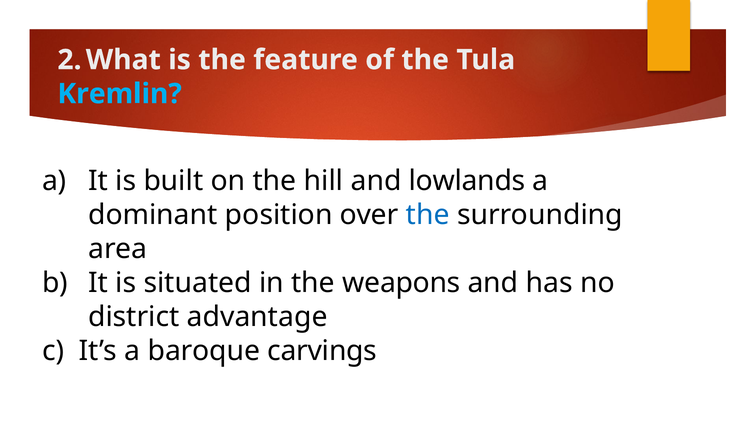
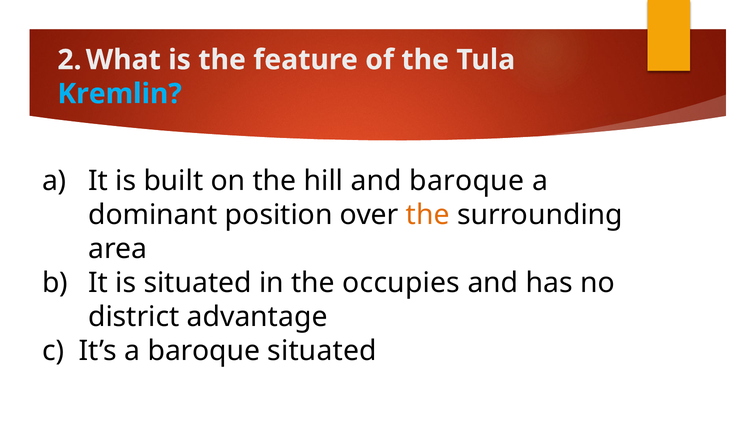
and lowlands: lowlands -> baroque
the at (428, 215) colour: blue -> orange
weapons: weapons -> occupies
baroque carvings: carvings -> situated
